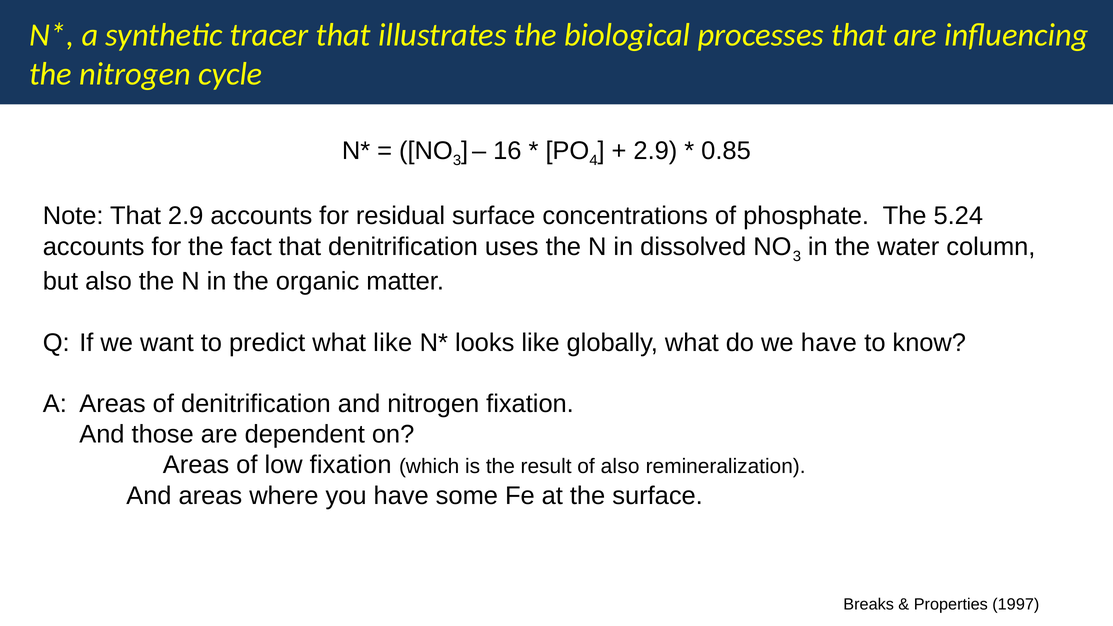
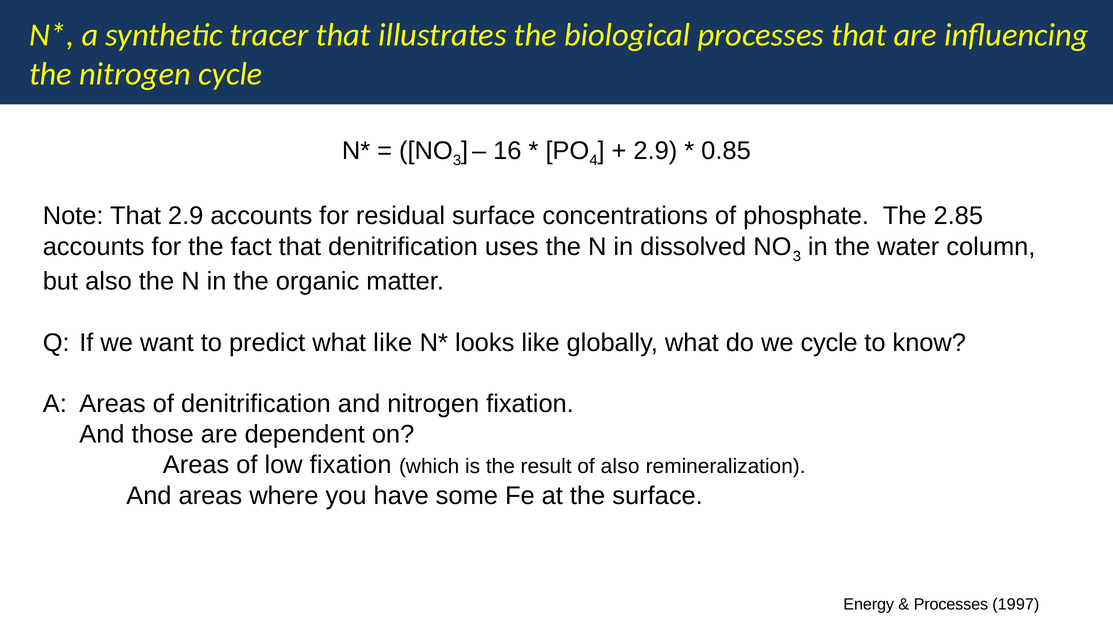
5.24: 5.24 -> 2.85
we have: have -> cycle
Breaks: Breaks -> Energy
Properties at (951, 604): Properties -> Processes
